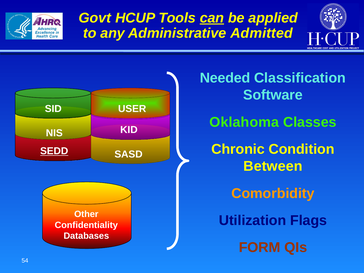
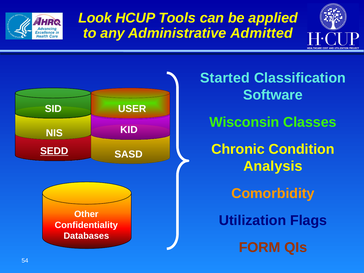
Govt: Govt -> Look
can underline: present -> none
Needed: Needed -> Started
Oklahoma: Oklahoma -> Wisconsin
Between: Between -> Analysis
